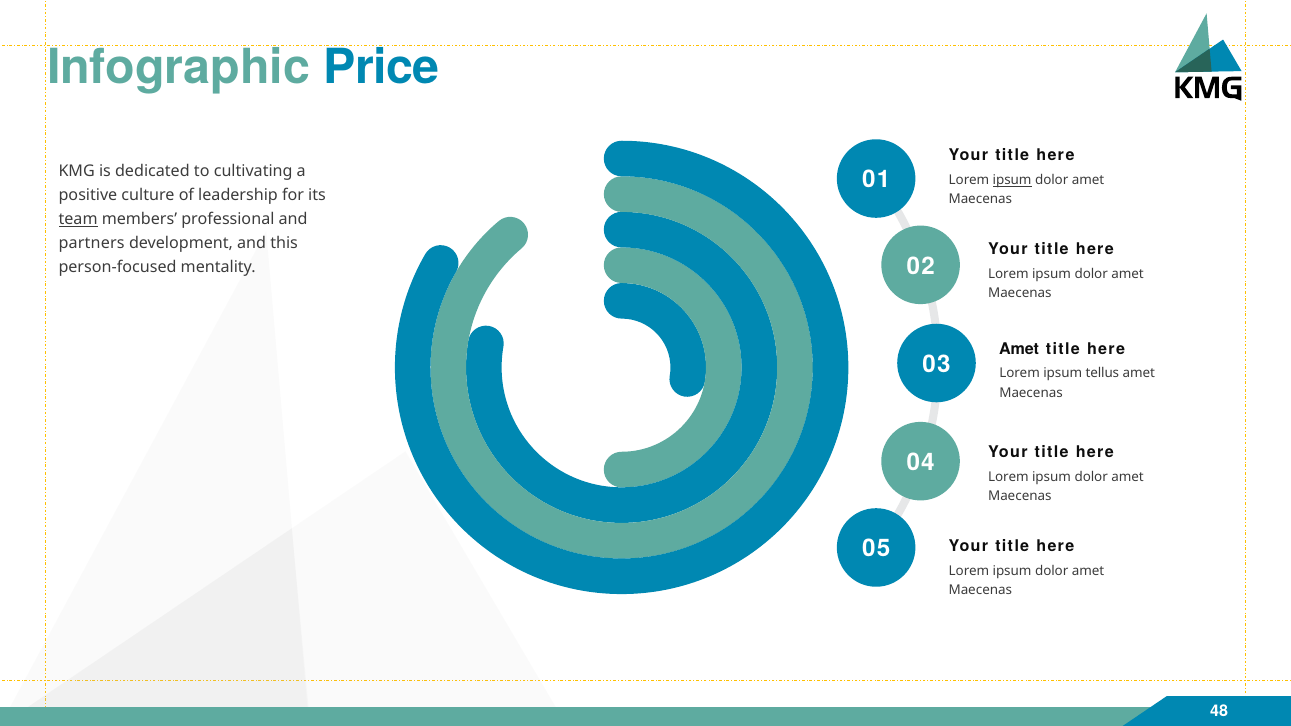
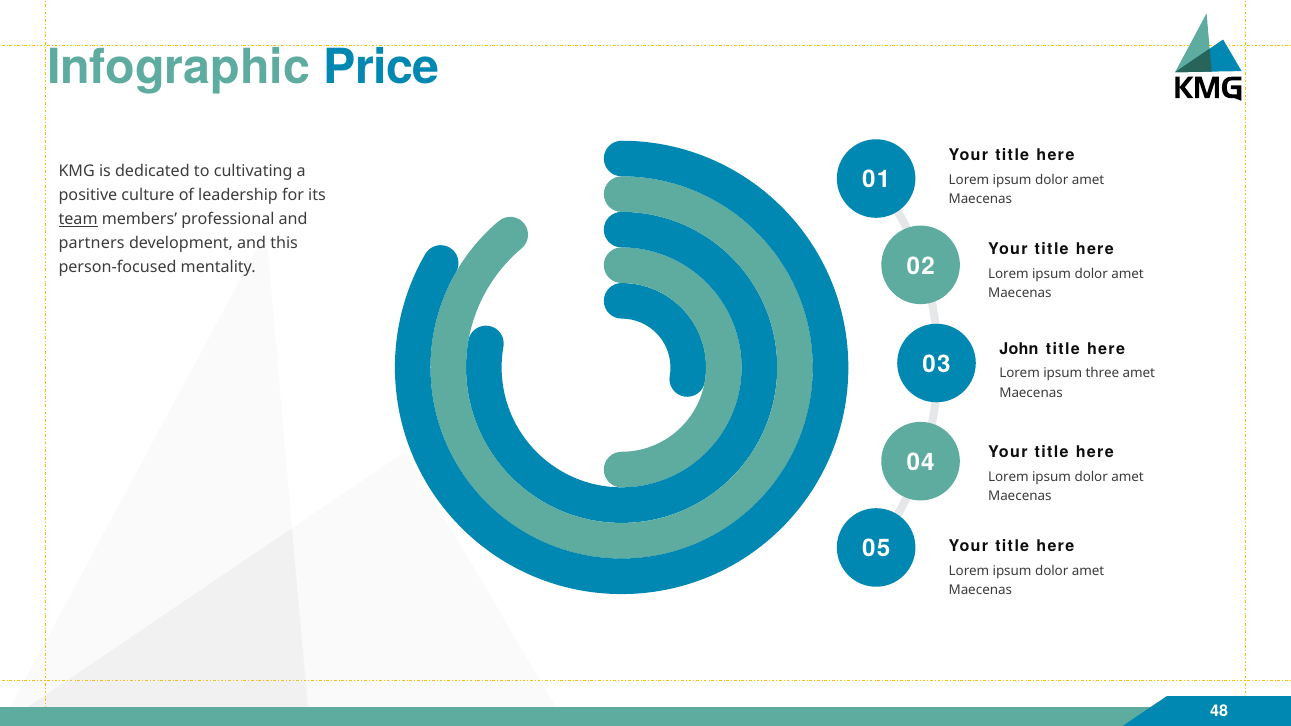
ipsum at (1012, 180) underline: present -> none
Amet at (1019, 349): Amet -> John
tellus: tellus -> three
